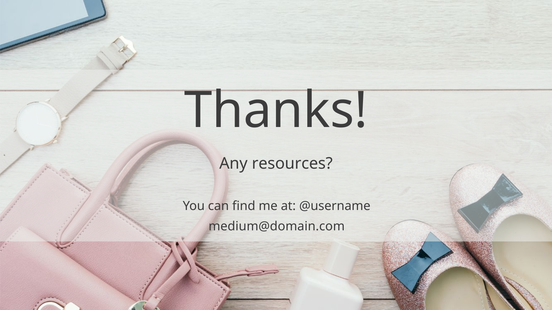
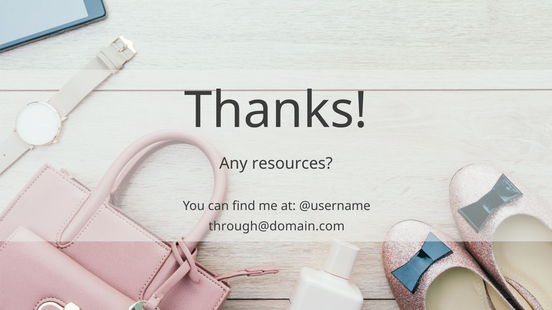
medium@domain.com: medium@domain.com -> through@domain.com
